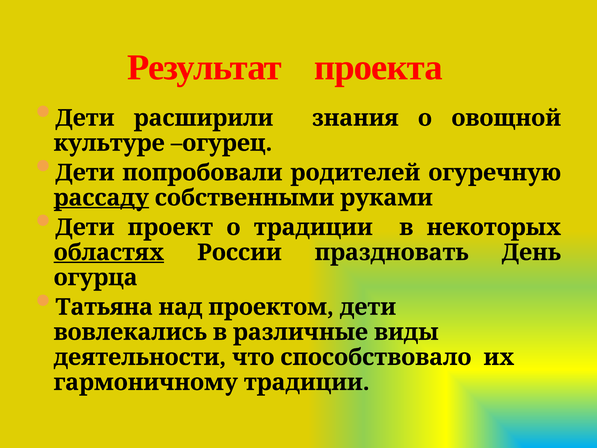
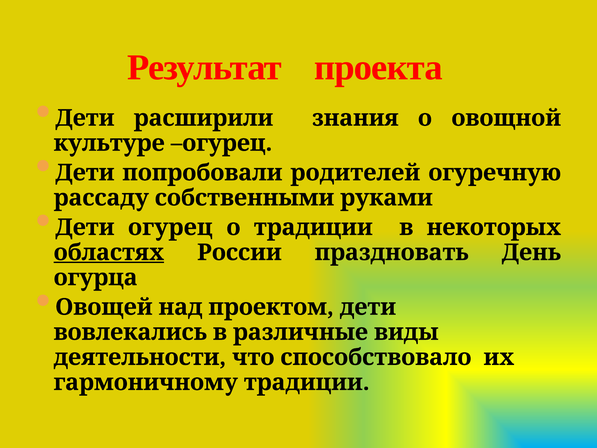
рассаду underline: present -> none
Дети проект: проект -> огурец
Татьяна: Татьяна -> Овощей
